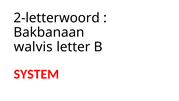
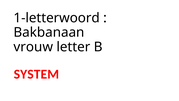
2-letterwoord: 2-letterwoord -> 1-letterwoord
walvis: walvis -> vrouw
